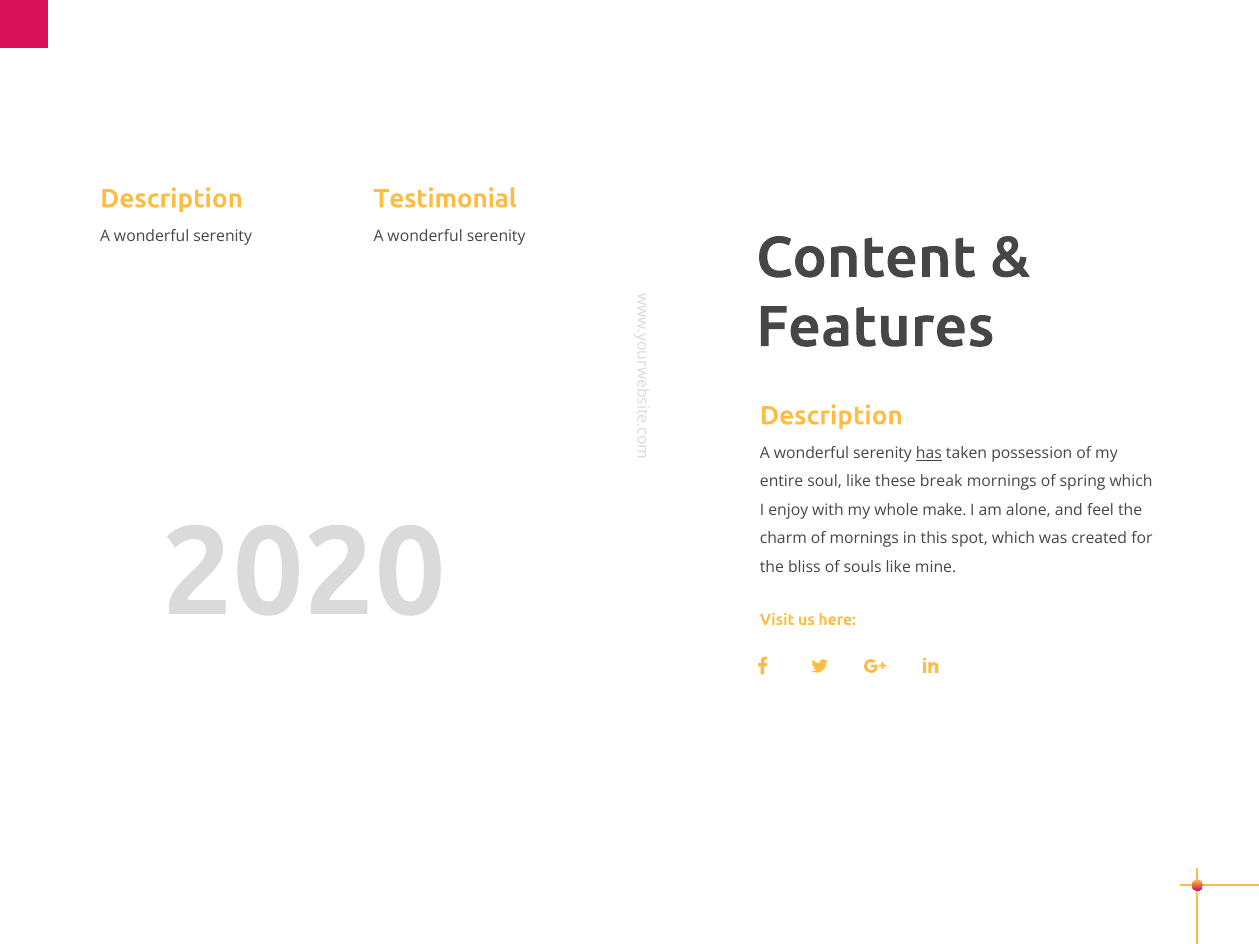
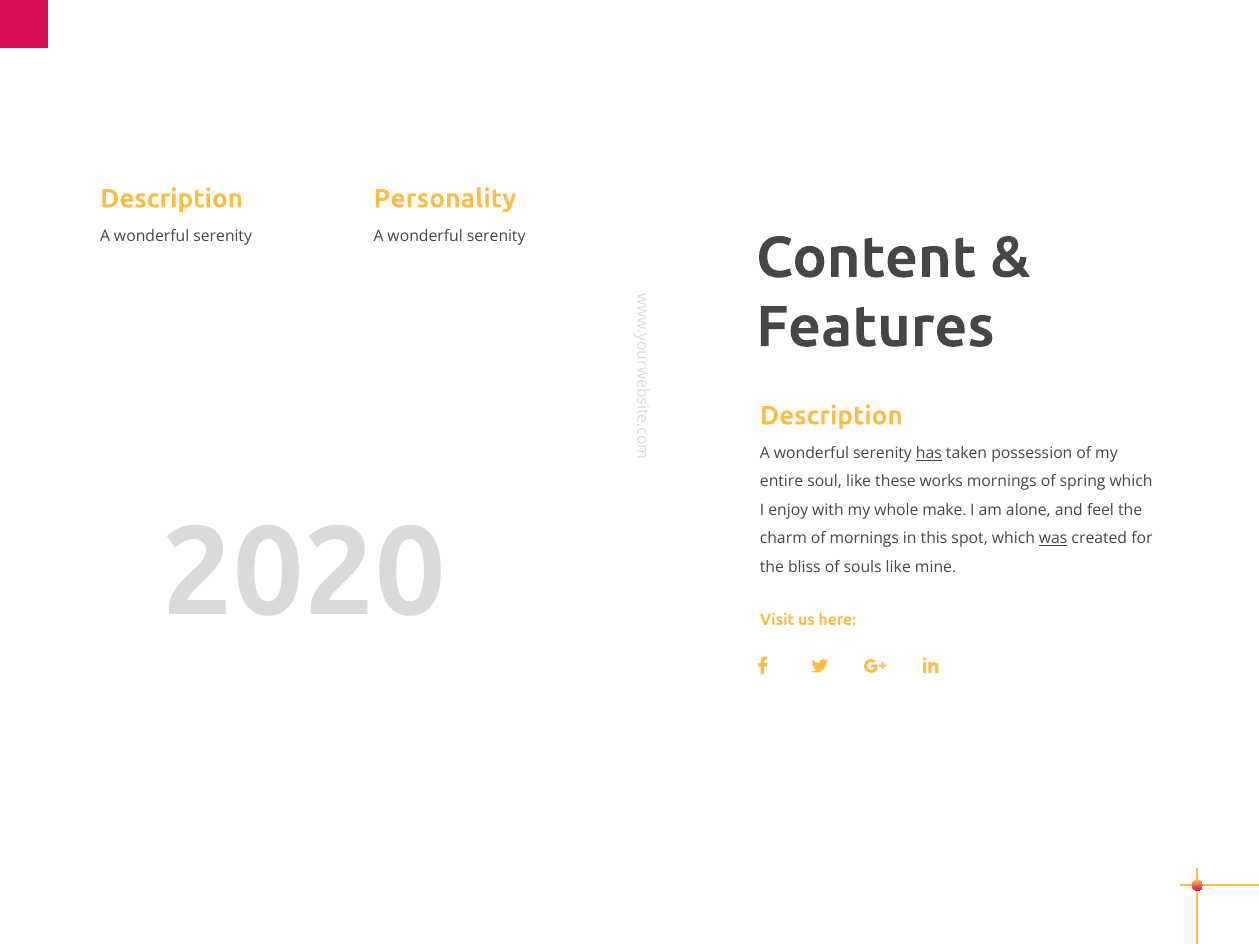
Testimonial: Testimonial -> Personality
break: break -> works
was underline: none -> present
